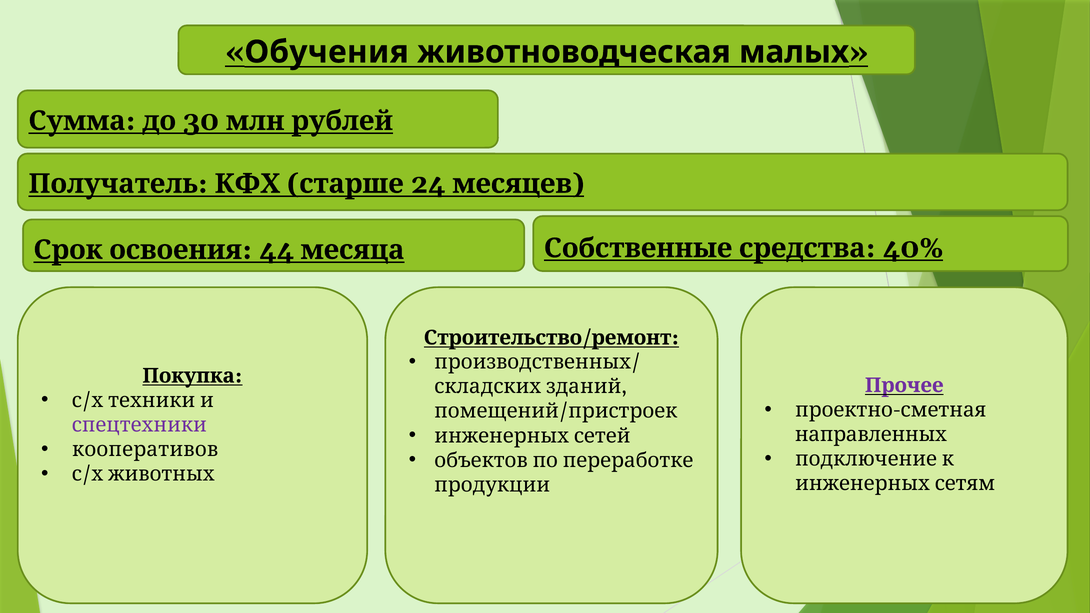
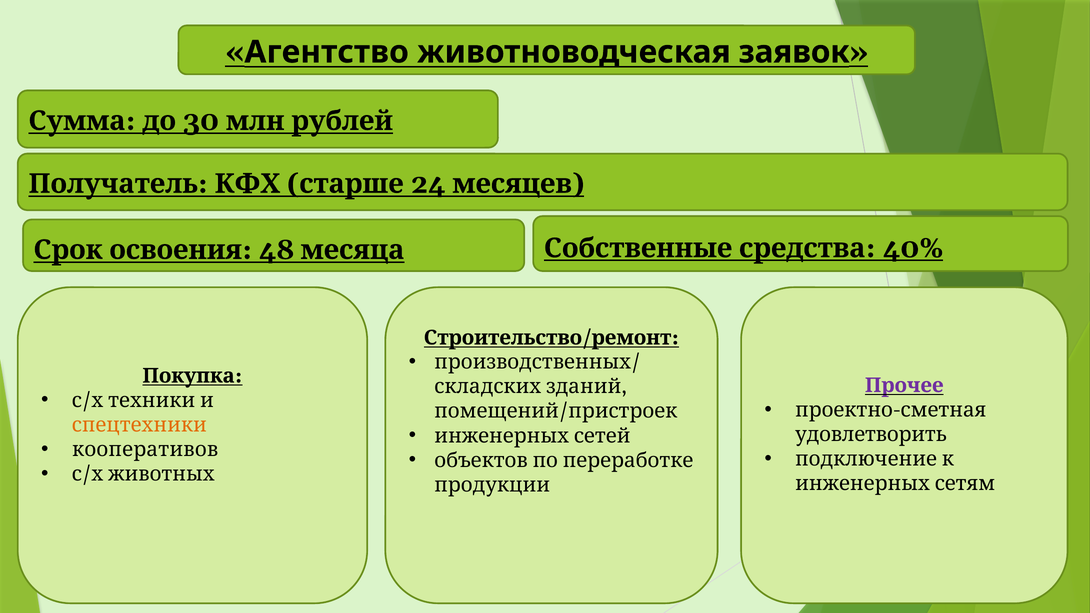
Обучения: Обучения -> Агентство
малых: малых -> заявок
44: 44 -> 48
спецтехники colour: purple -> orange
направленных: направленных -> удовлетворить
